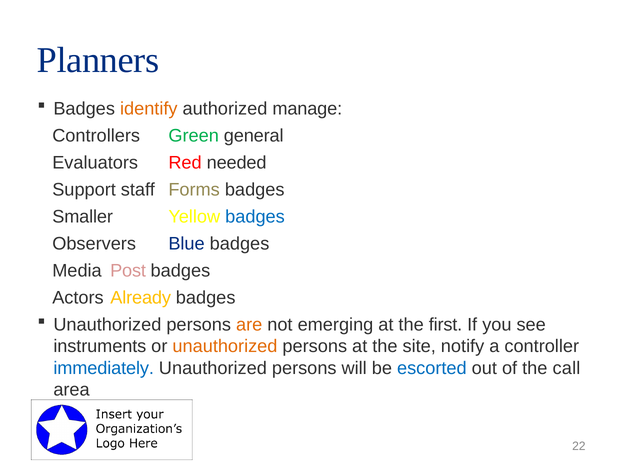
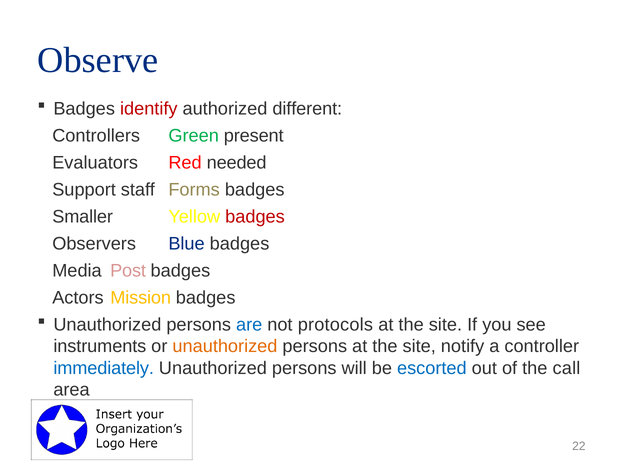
Planners: Planners -> Observe
identify colour: orange -> red
manage: manage -> different
general: general -> present
badges at (255, 217) colour: blue -> red
Already: Already -> Mission
are colour: orange -> blue
emerging: emerging -> protocols
first at (446, 325): first -> site
